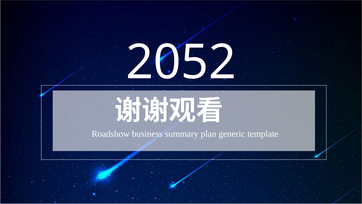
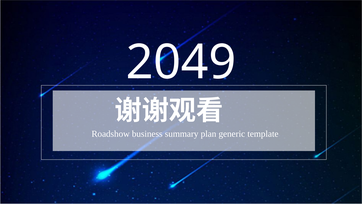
2052: 2052 -> 2049
